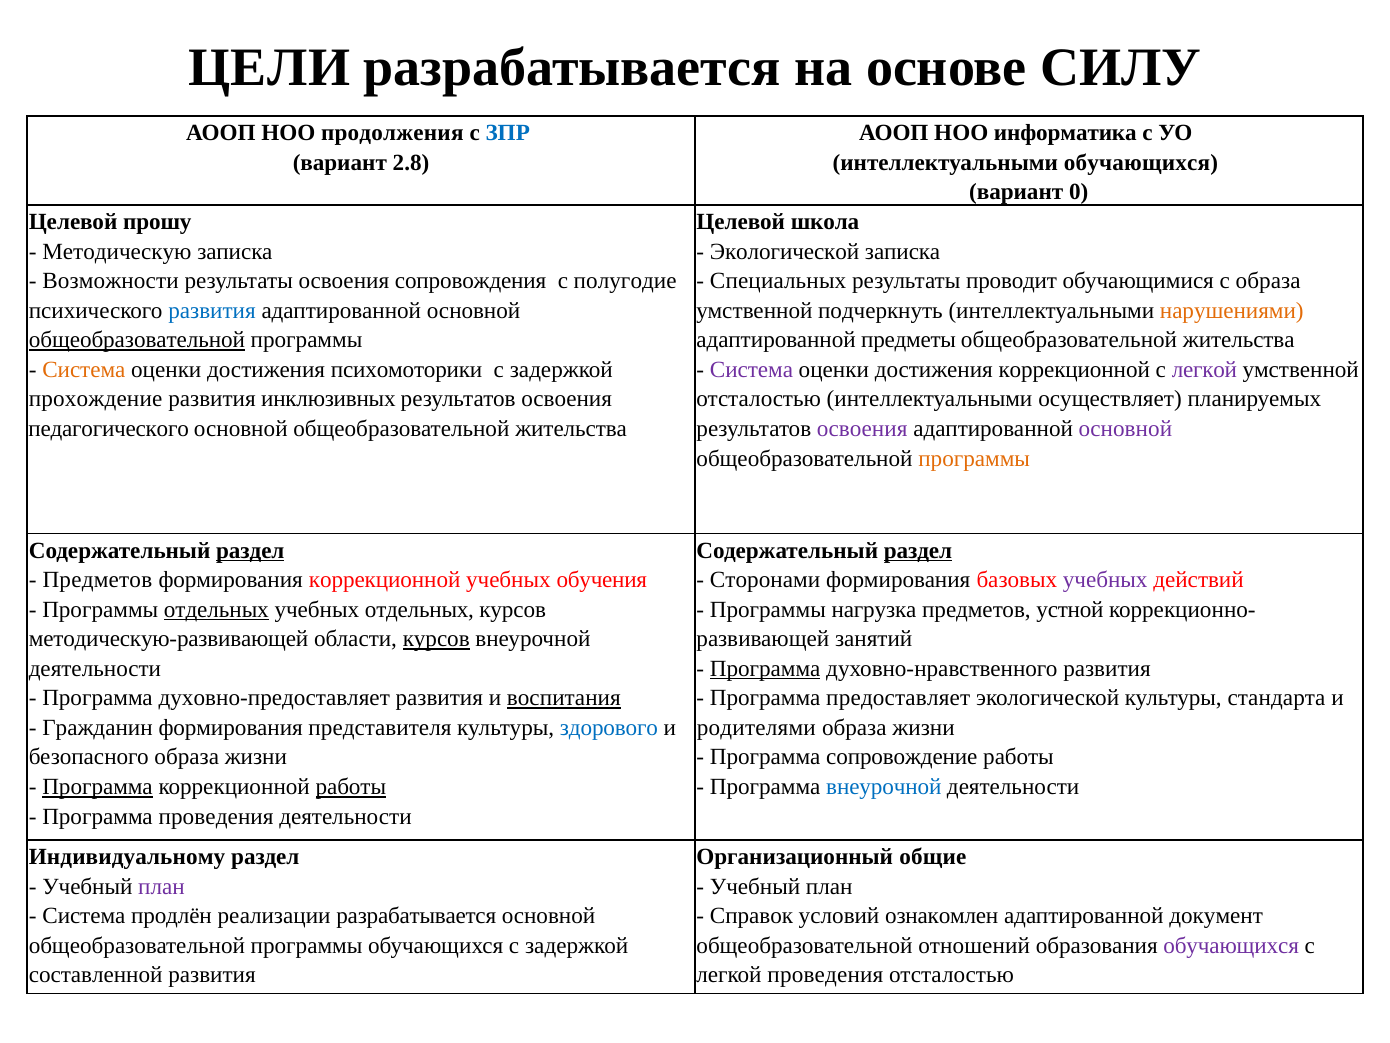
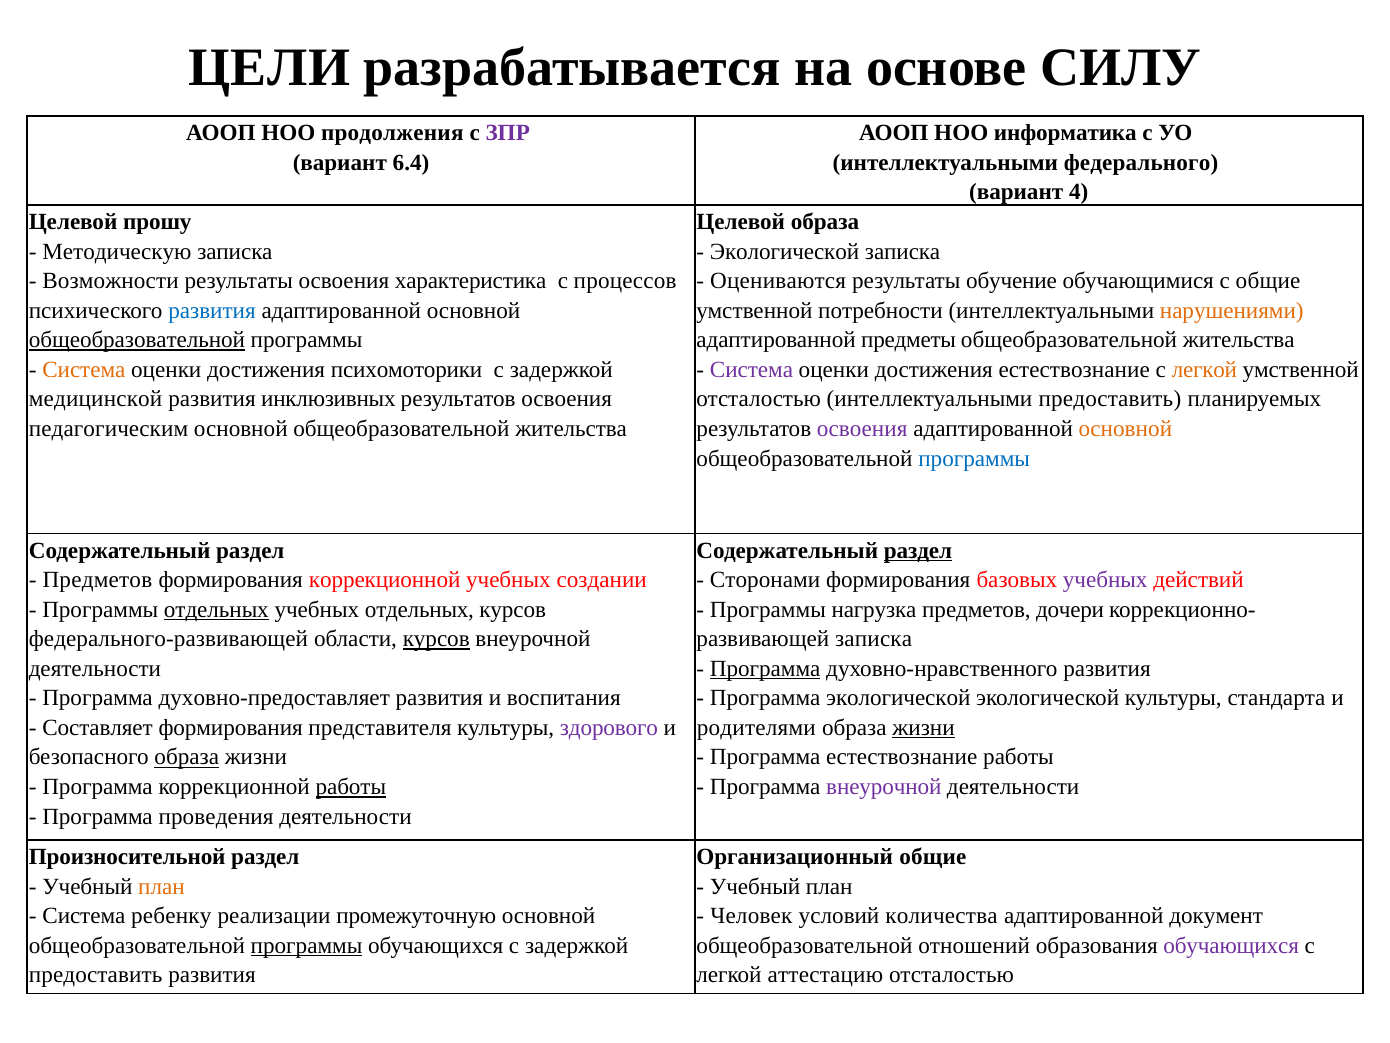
ЗПР colour: blue -> purple
2.8: 2.8 -> 6.4
интеллектуальными обучающихся: обучающихся -> федерального
0: 0 -> 4
Целевой школа: школа -> образа
сопровождения: сопровождения -> характеристика
полугодие: полугодие -> процессов
Специальных: Специальных -> Оцениваются
проводит: проводит -> обучение
с образа: образа -> общие
подчеркнуть: подчеркнуть -> потребности
достижения коррекционной: коррекционной -> естествознание
легкой at (1204, 370) colour: purple -> orange
прохождение: прохождение -> медицинской
интеллектуальными осуществляет: осуществляет -> предоставить
педагогического: педагогического -> педагогическим
основной at (1125, 429) colour: purple -> orange
программы at (974, 458) colour: orange -> blue
раздел at (250, 550) underline: present -> none
обучения: обучения -> создании
устной: устной -> дочери
методическую-развивающей: методическую-развивающей -> федерального-развивающей
занятий at (874, 639): занятий -> записка
воспитания underline: present -> none
Программа предоставляет: предоставляет -> экологической
Гражданин: Гражданин -> Составляет
здорового colour: blue -> purple
жизни at (924, 727) underline: none -> present
образа at (187, 757) underline: none -> present
Программа сопровождение: сопровождение -> естествознание
Программа at (98, 787) underline: present -> none
внеурочной at (884, 787) colour: blue -> purple
Индивидуальному: Индивидуальному -> Произносительной
план at (162, 886) colour: purple -> orange
продлён: продлён -> ребенку
реализации разрабатывается: разрабатывается -> промежуточную
Справок: Справок -> Человек
ознакомлен: ознакомлен -> количества
программы at (306, 945) underline: none -> present
составленной at (96, 975): составленной -> предоставить
легкой проведения: проведения -> аттестацию
